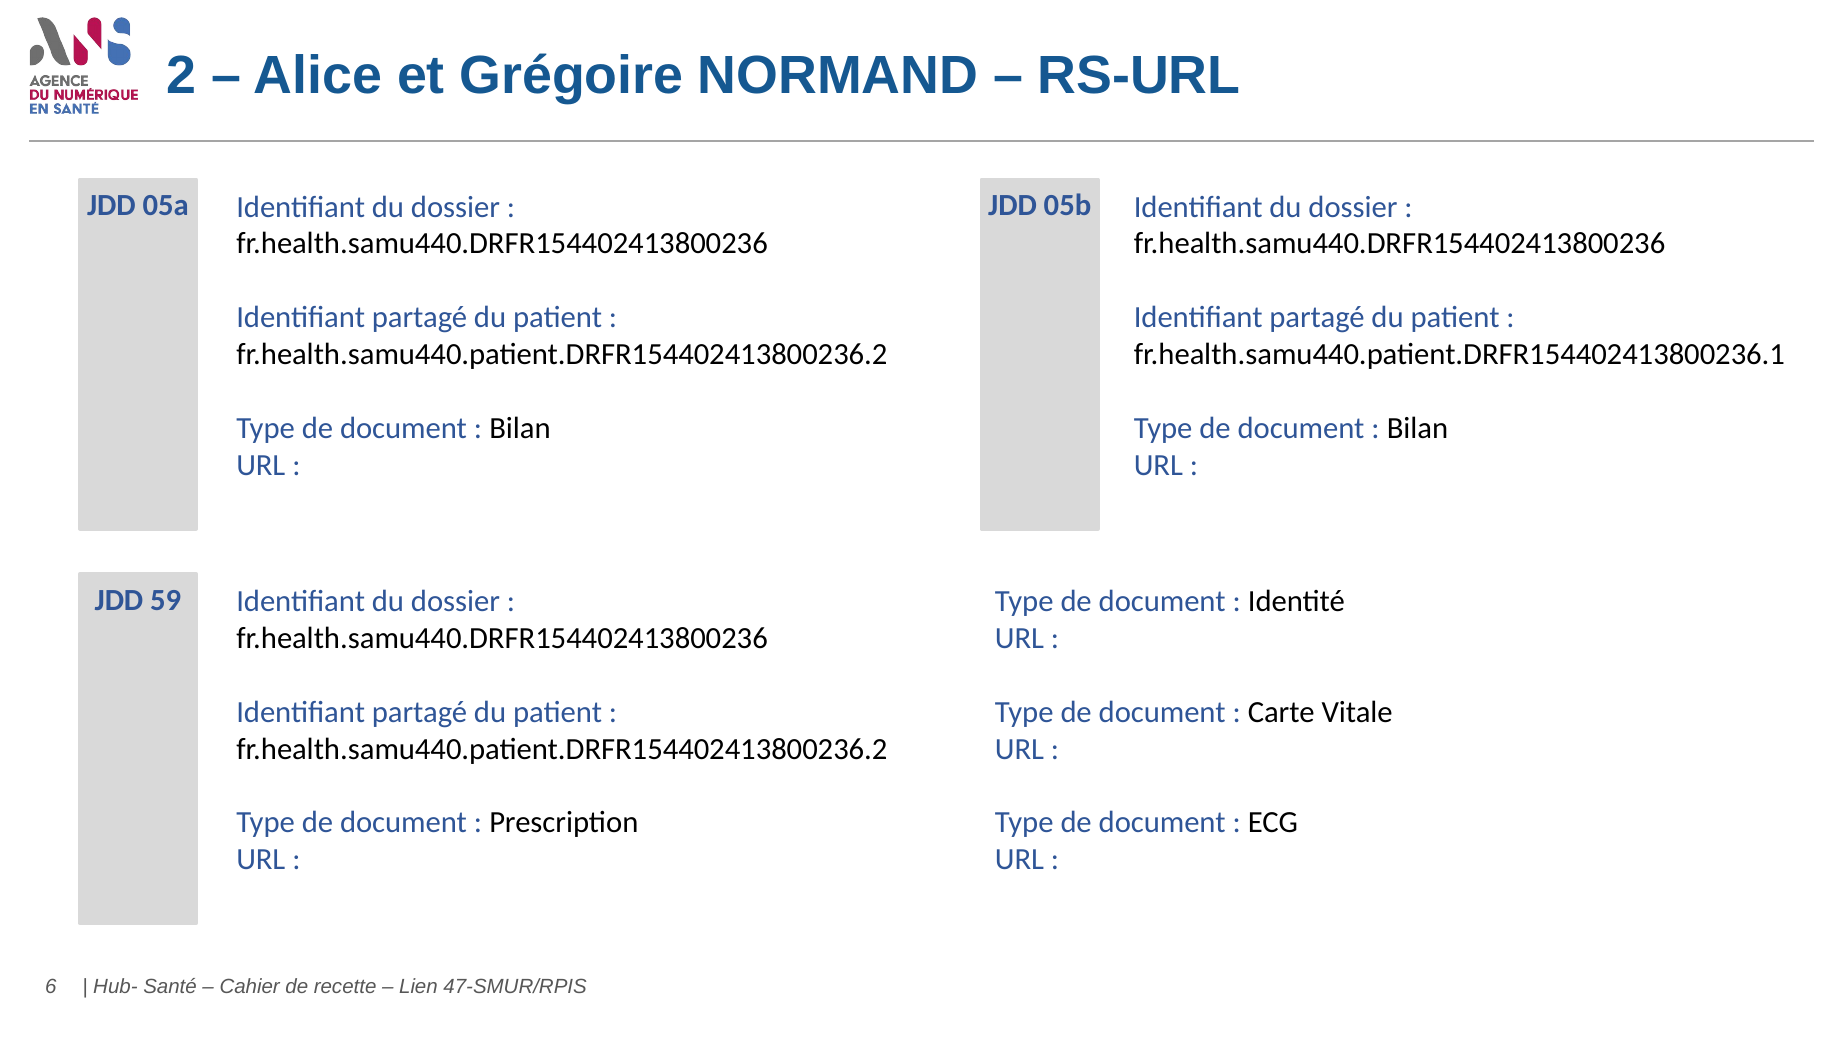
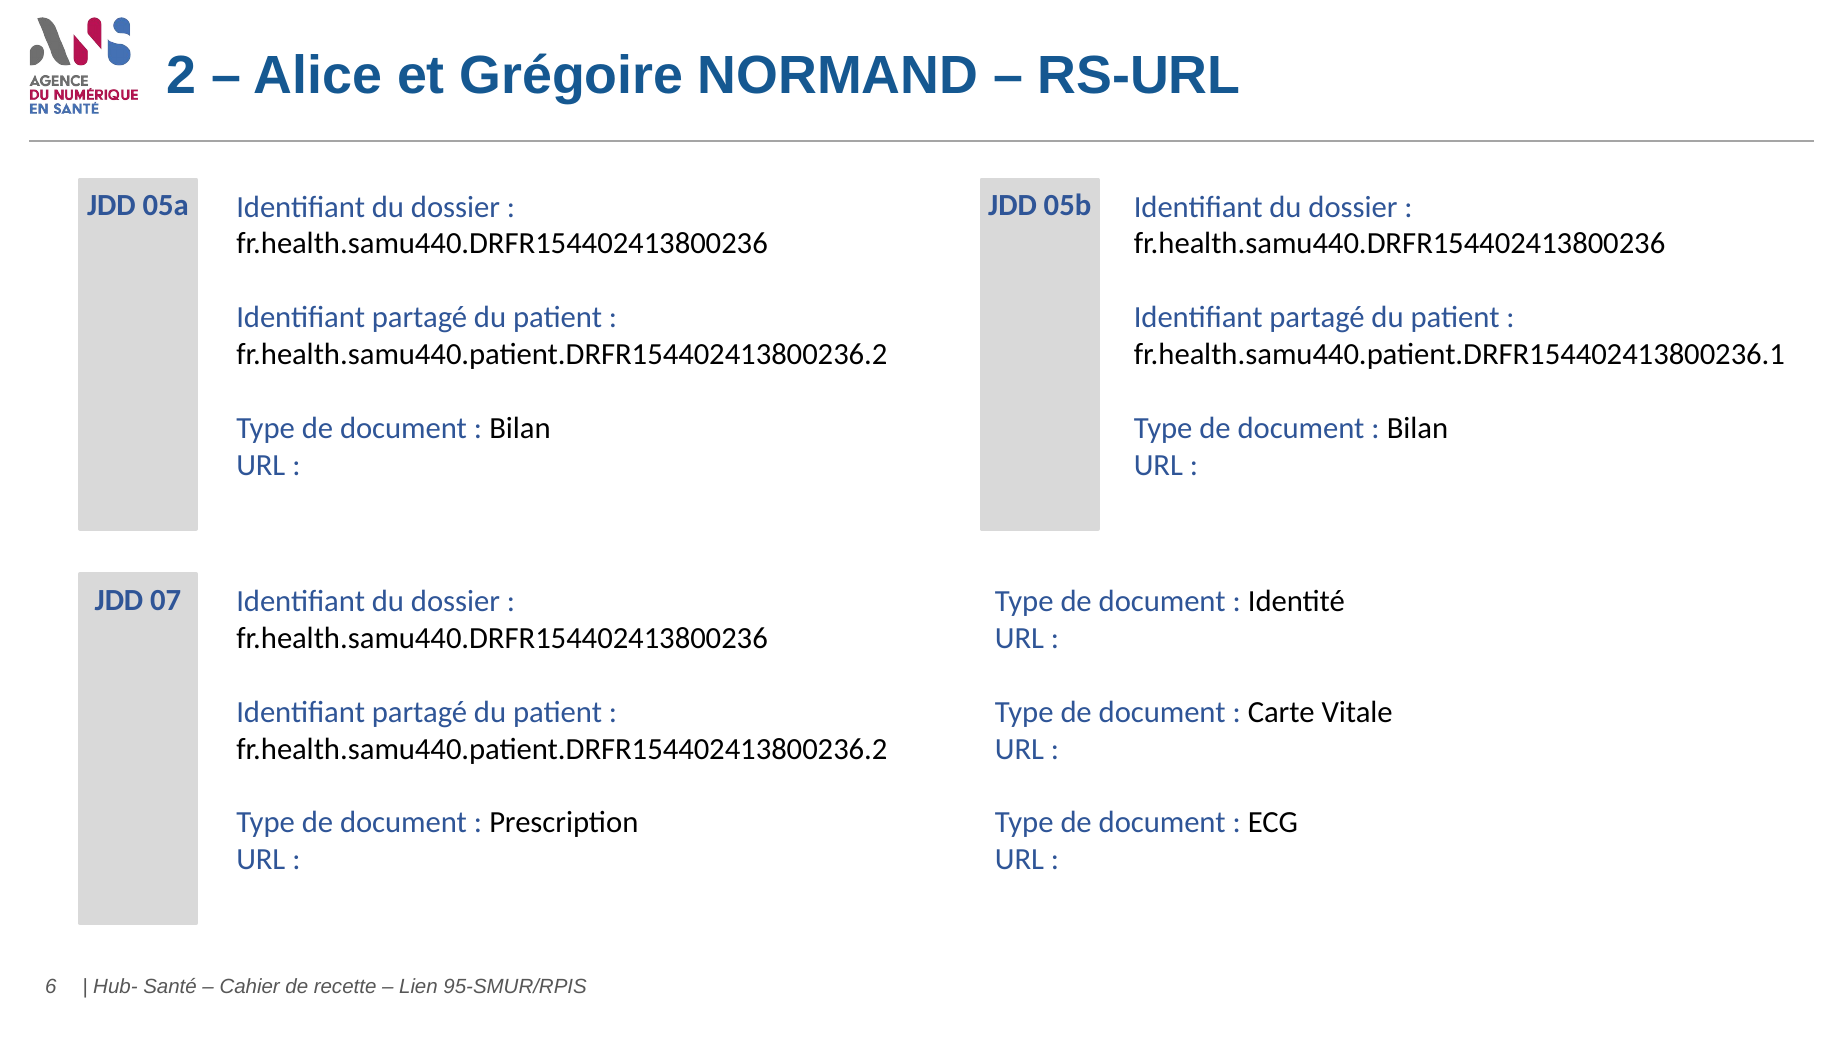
59: 59 -> 07
47-SMUR/RPIS: 47-SMUR/RPIS -> 95-SMUR/RPIS
